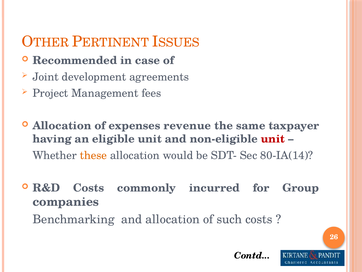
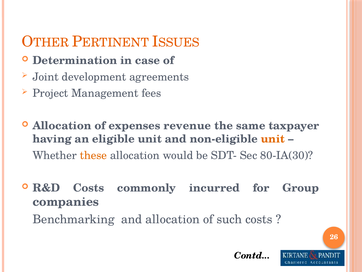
Recommended: Recommended -> Determination
unit at (273, 139) colour: red -> orange
80-IA(14: 80-IA(14 -> 80-IA(30
